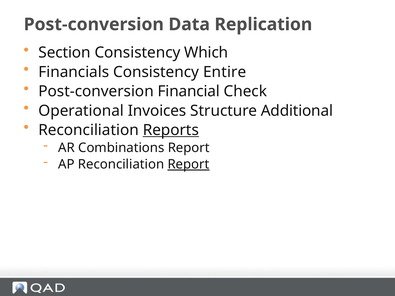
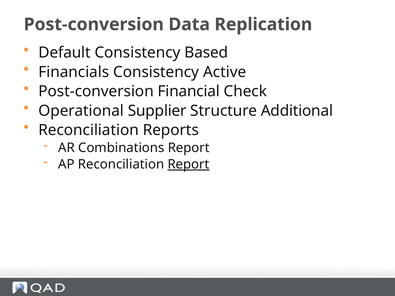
Section: Section -> Default
Which: Which -> Based
Entire: Entire -> Active
Invoices: Invoices -> Supplier
Reports underline: present -> none
